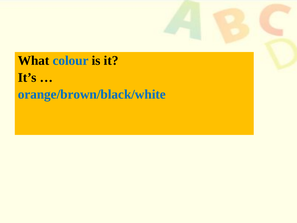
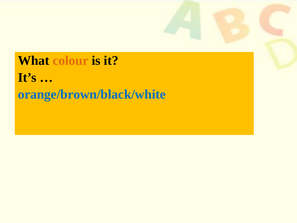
colour colour: blue -> orange
